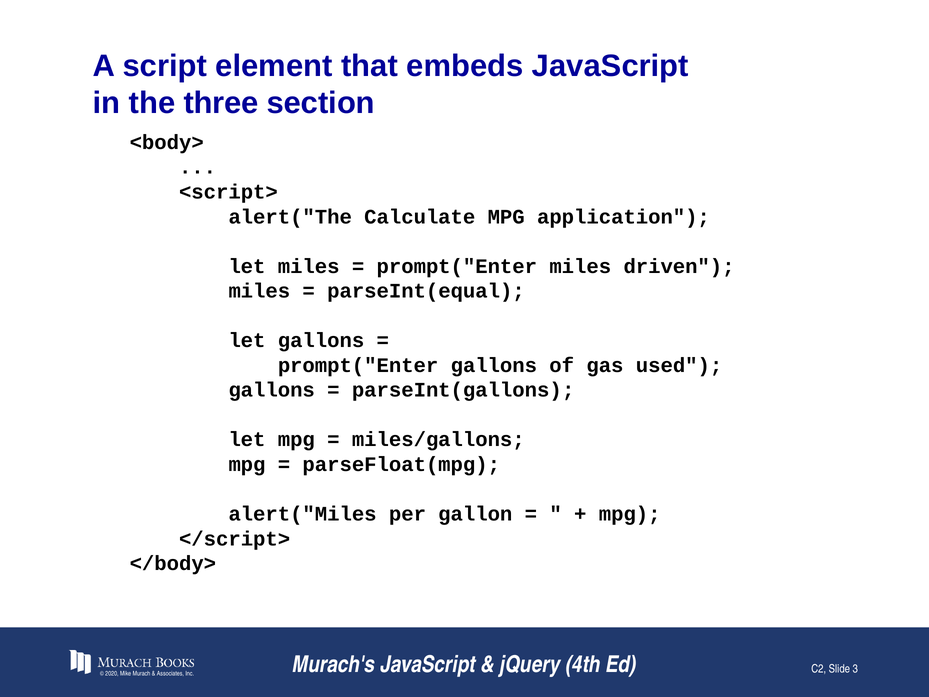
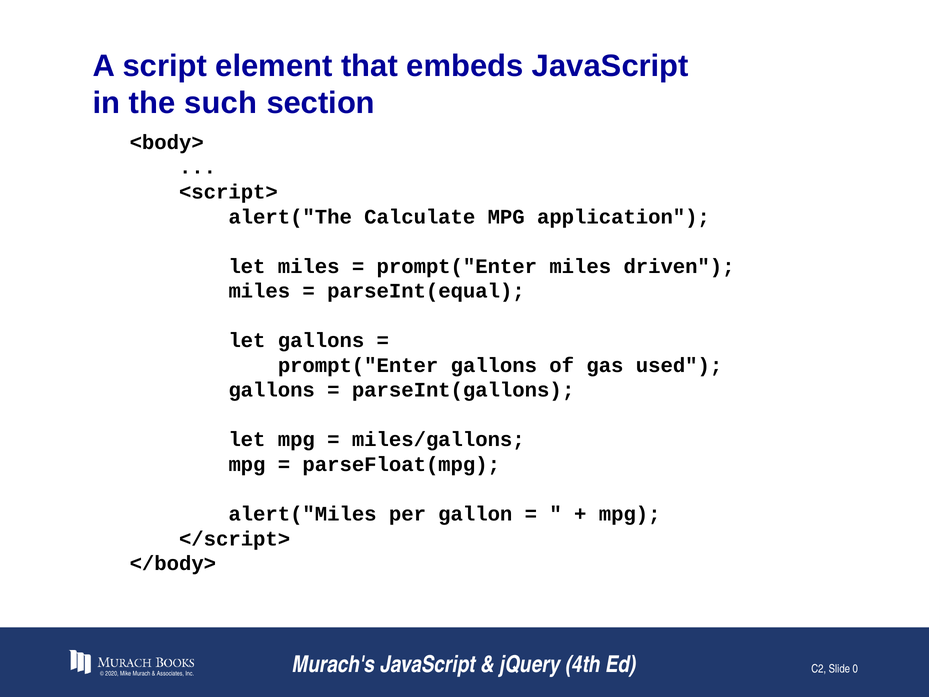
three: three -> such
3: 3 -> 0
